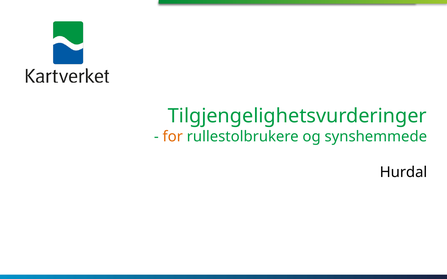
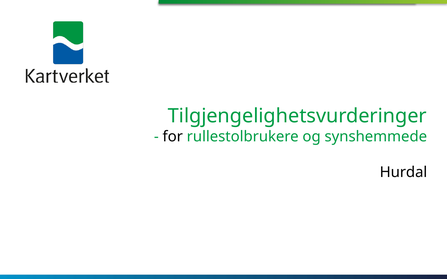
for colour: orange -> black
